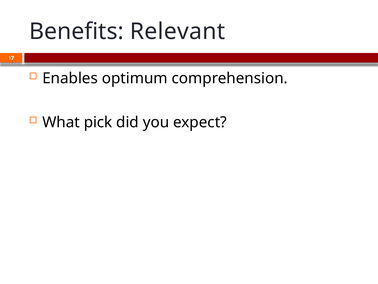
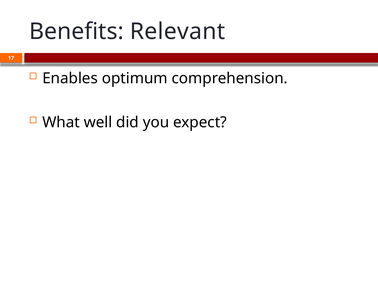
pick: pick -> well
